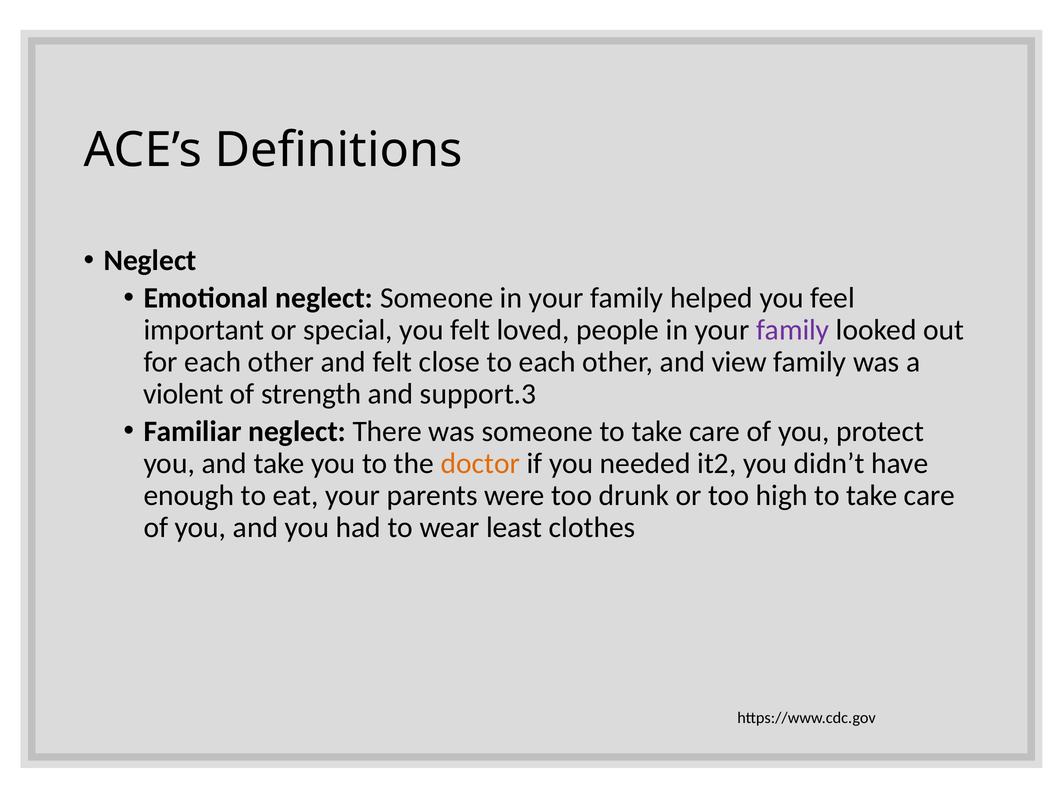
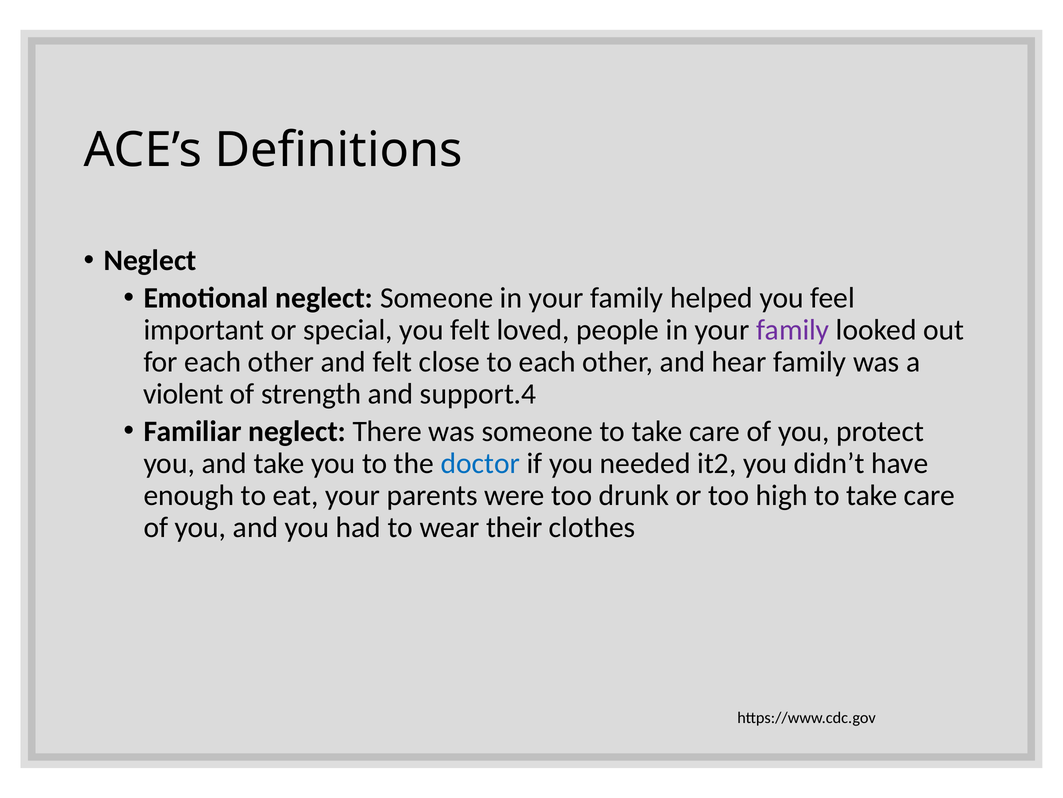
view: view -> hear
support.3: support.3 -> support.4
doctor colour: orange -> blue
least: least -> their
